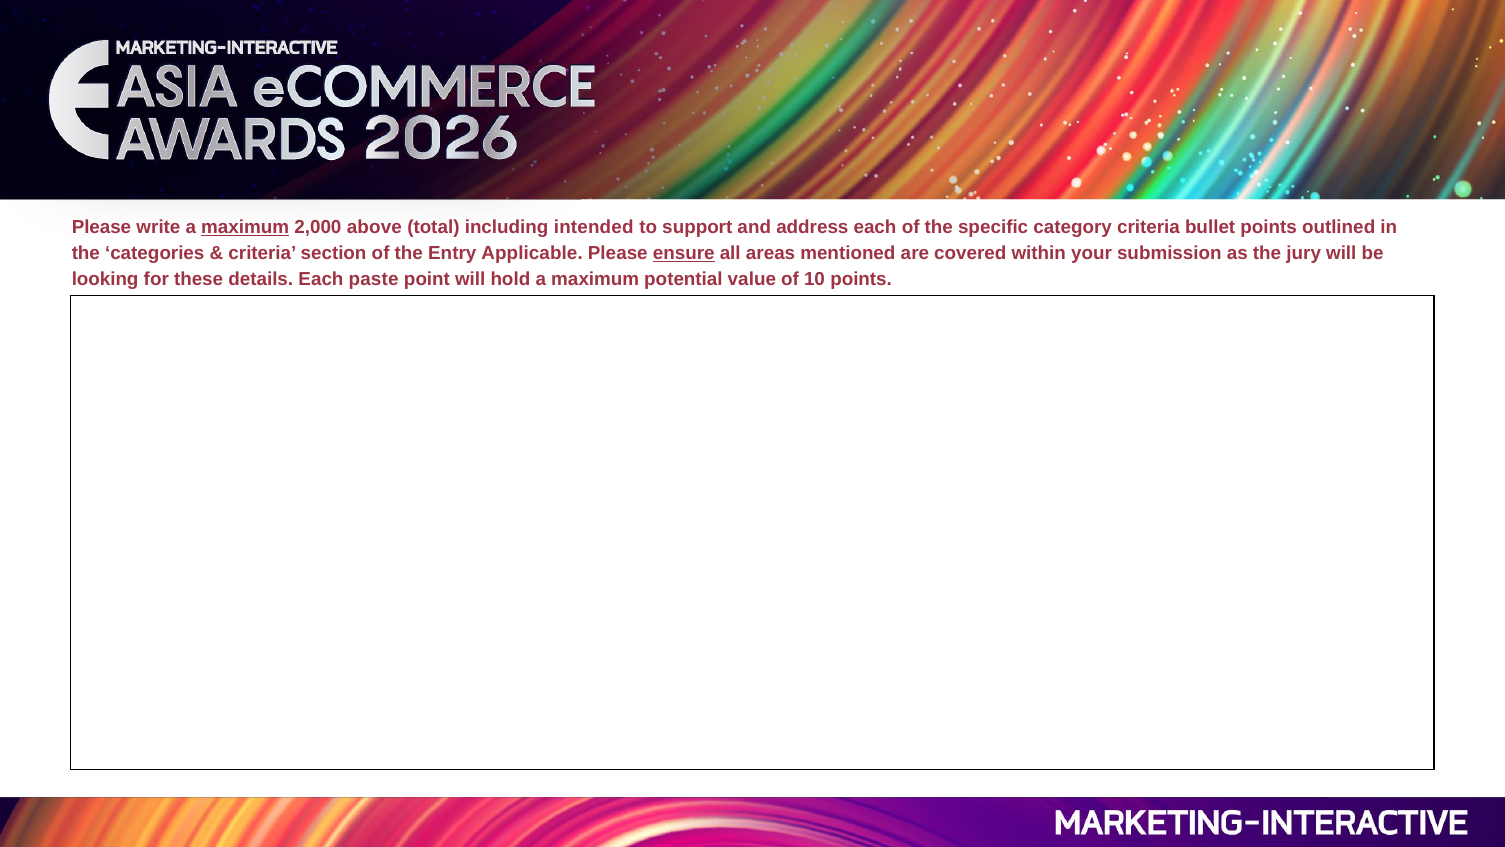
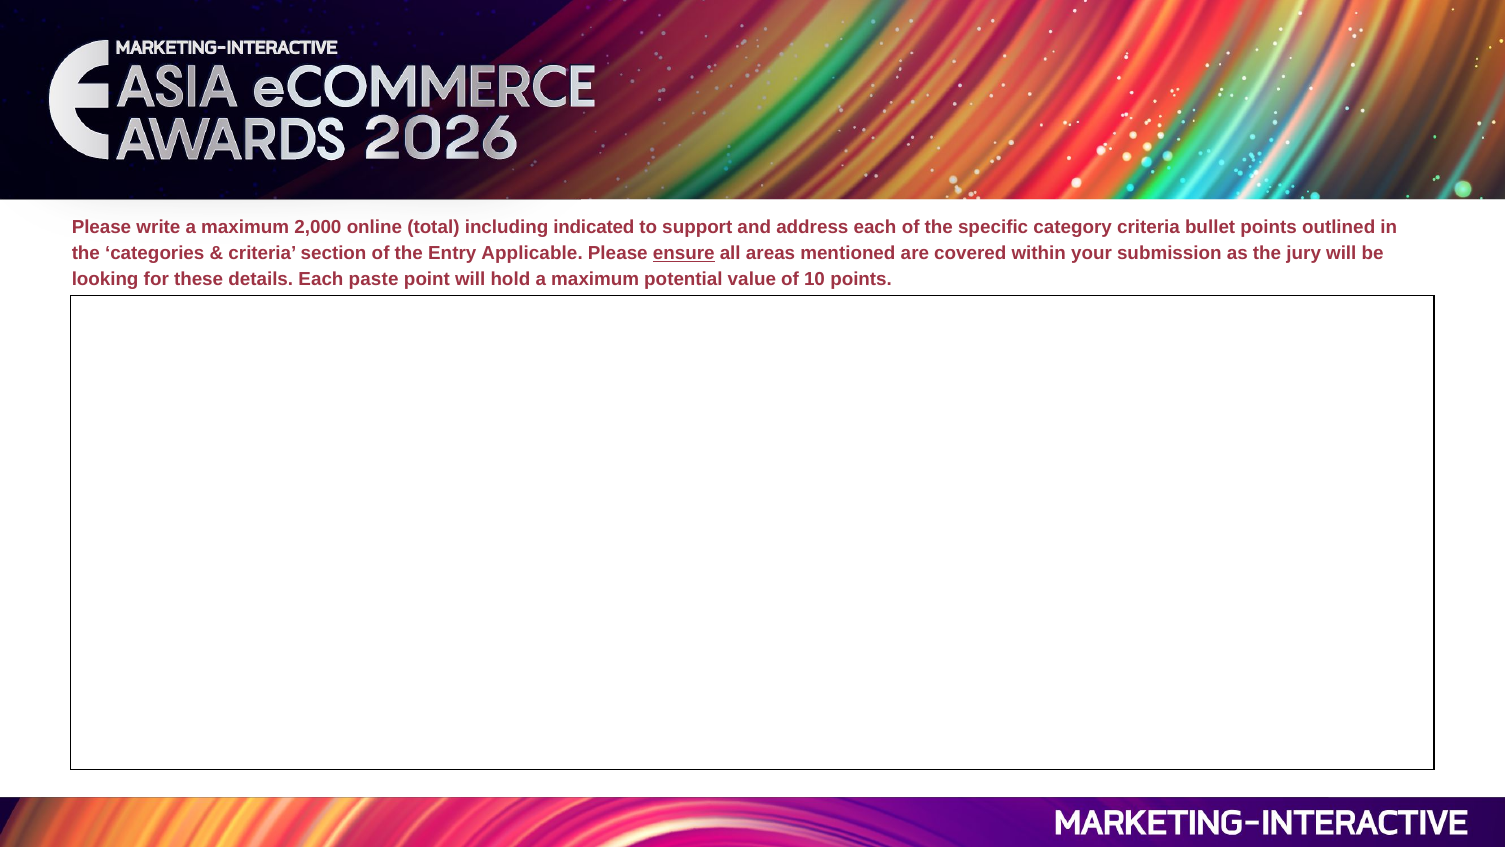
maximum at (245, 227) underline: present -> none
above: above -> online
intended: intended -> indicated
